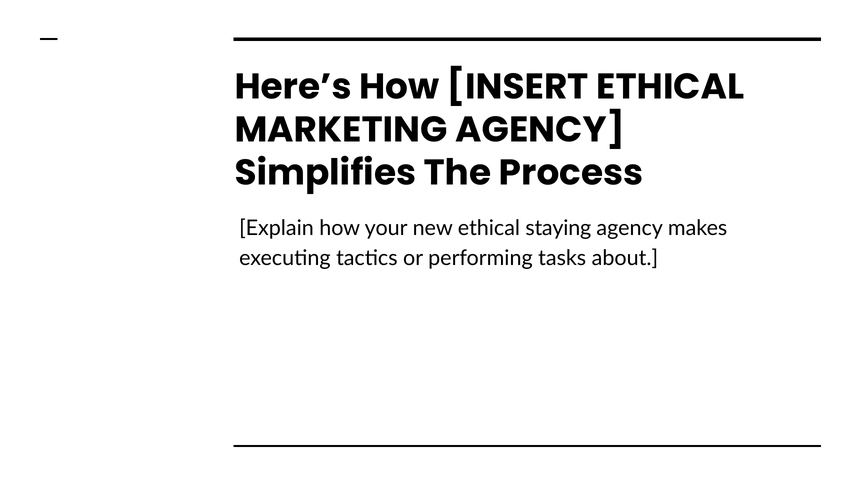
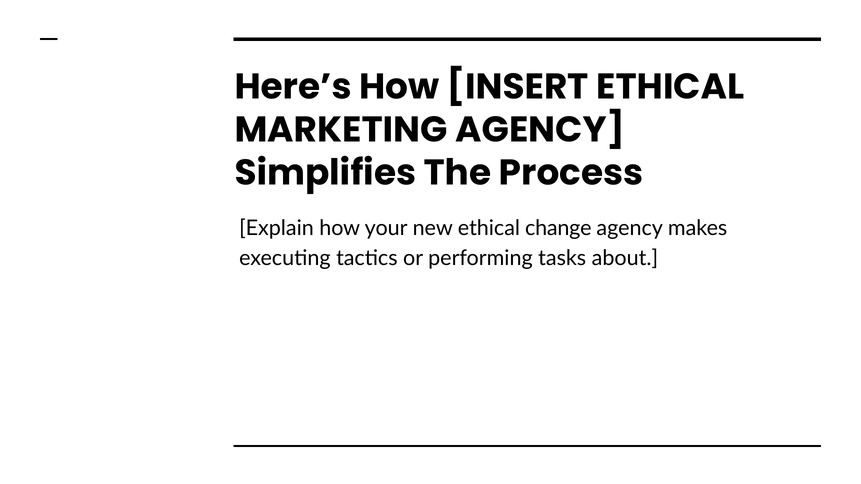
staying: staying -> change
